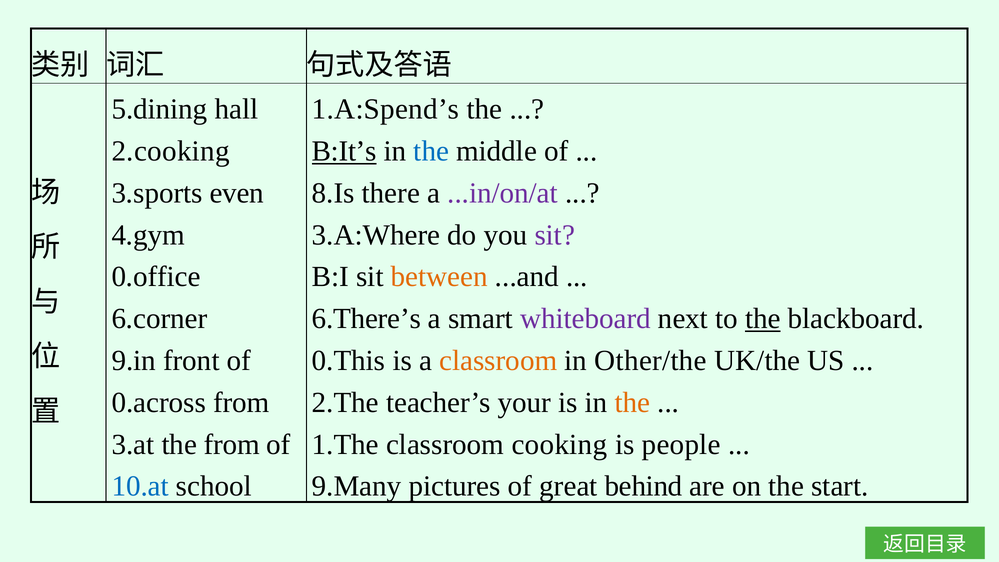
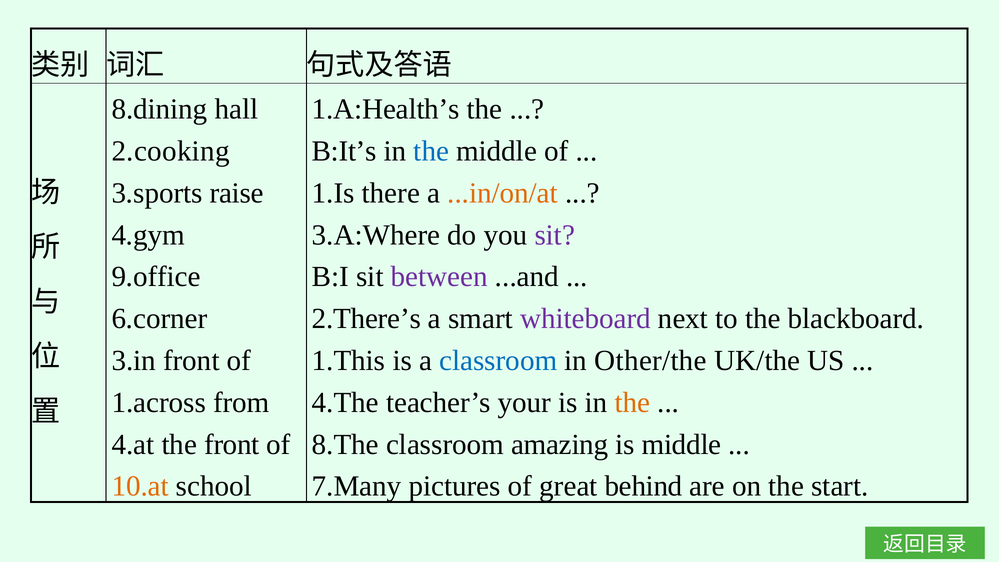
5.dining: 5.dining -> 8.dining
1.A:Spend’s: 1.A:Spend’s -> 1.A:Health’s
B:It’s underline: present -> none
even: even -> raise
8.Is: 8.Is -> 1.Is
...in/on/at colour: purple -> orange
0.office: 0.office -> 9.office
between colour: orange -> purple
6.There’s: 6.There’s -> 2.There’s
the at (763, 319) underline: present -> none
9.in: 9.in -> 3.in
0.This: 0.This -> 1.This
classroom at (498, 361) colour: orange -> blue
0.across: 0.across -> 1.across
2.The: 2.The -> 4.The
3.at: 3.at -> 4.at
the from: from -> front
1.The: 1.The -> 8.The
cooking: cooking -> amazing
is people: people -> middle
10.at colour: blue -> orange
9.Many: 9.Many -> 7.Many
